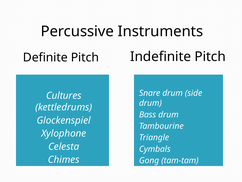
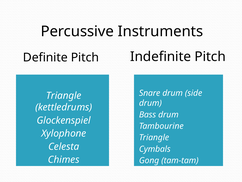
Cultures at (64, 95): Cultures -> Triangle
